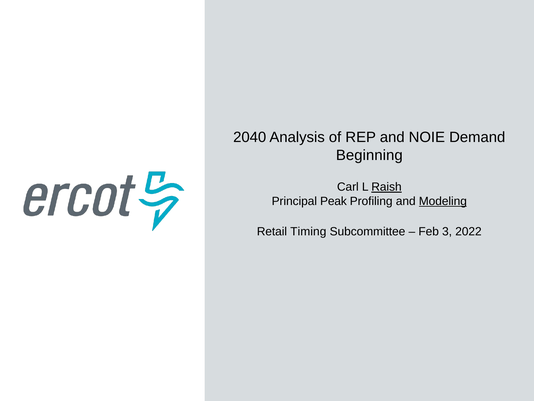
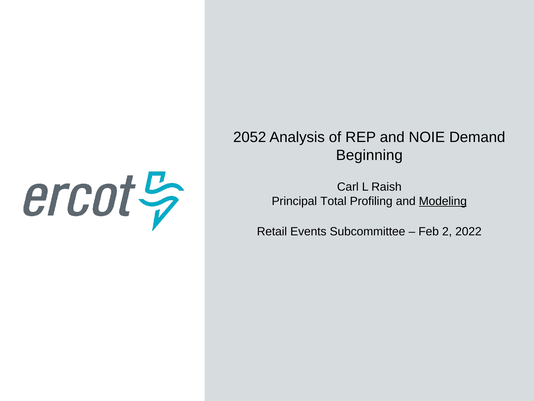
2040: 2040 -> 2052
Raish underline: present -> none
Peak: Peak -> Total
Timing: Timing -> Events
3: 3 -> 2
